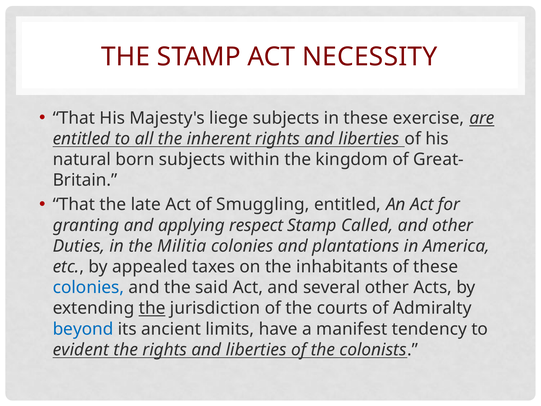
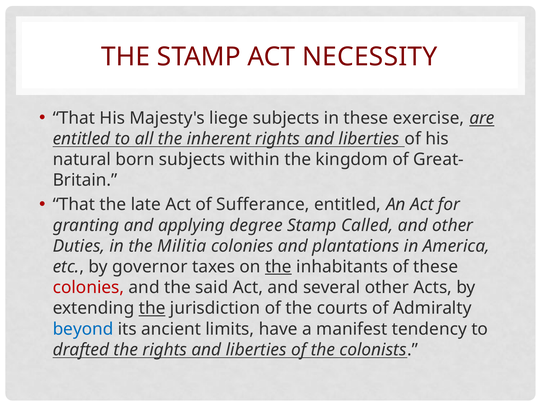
Smuggling: Smuggling -> Sufferance
respect: respect -> degree
appealed: appealed -> governor
the at (278, 267) underline: none -> present
colonies at (88, 287) colour: blue -> red
evident: evident -> drafted
